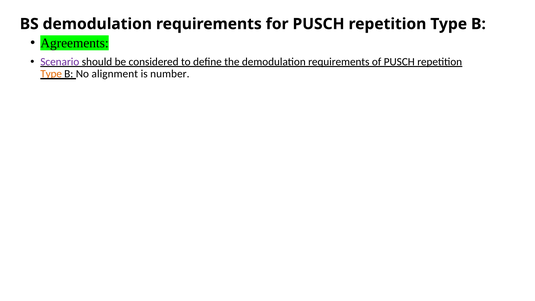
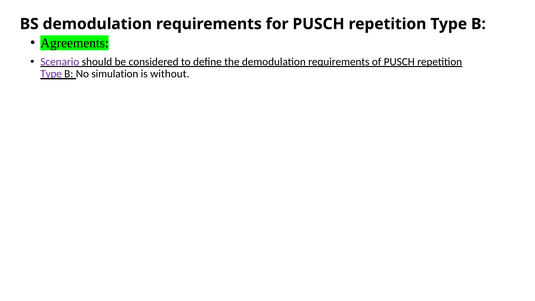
Type at (51, 74) colour: orange -> purple
alignment: alignment -> simulation
number: number -> without
